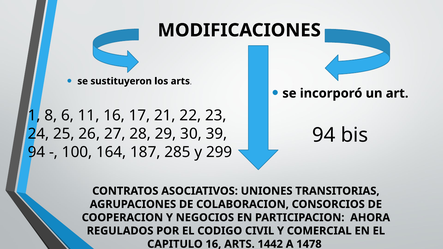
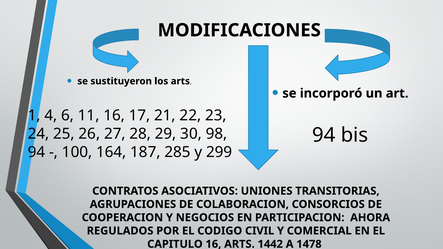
8: 8 -> 4
39: 39 -> 98
